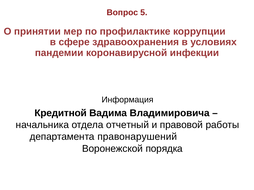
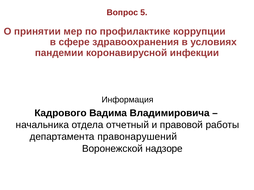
Кредитной: Кредитной -> Кадрового
порядка: порядка -> надзоре
